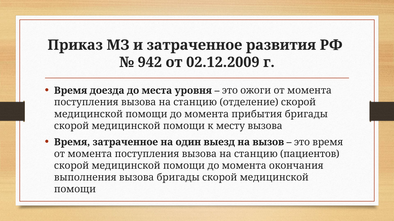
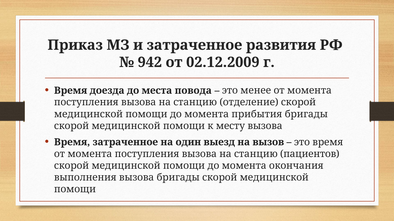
уровня: уровня -> повода
ожоги: ожоги -> менее
